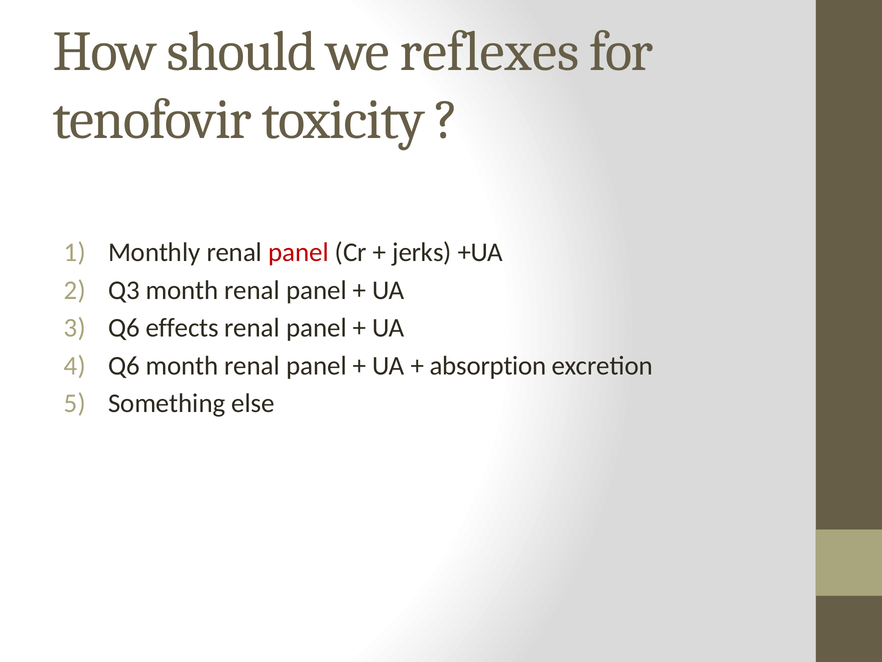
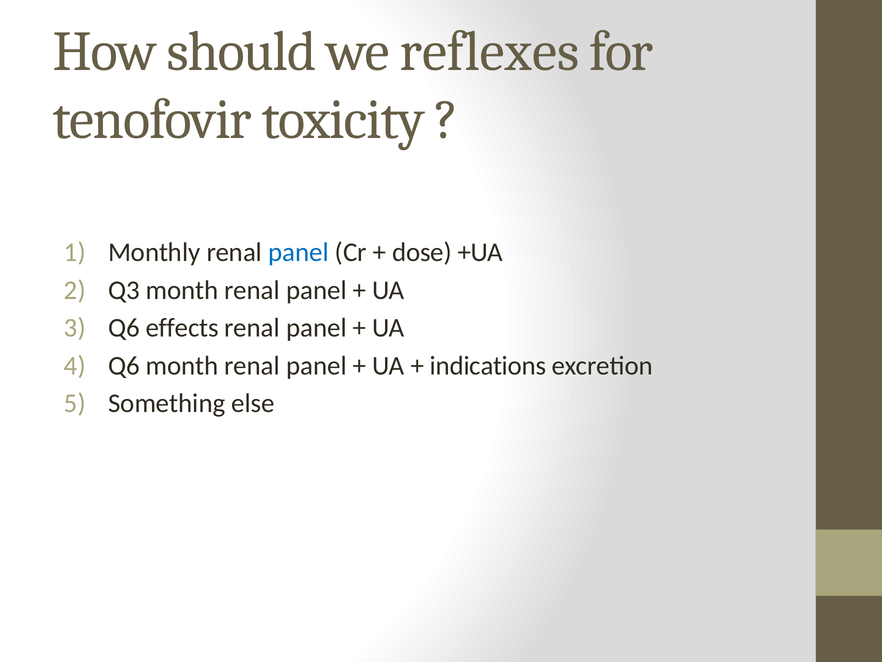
panel at (298, 252) colour: red -> blue
jerks: jerks -> dose
absorption: absorption -> indications
